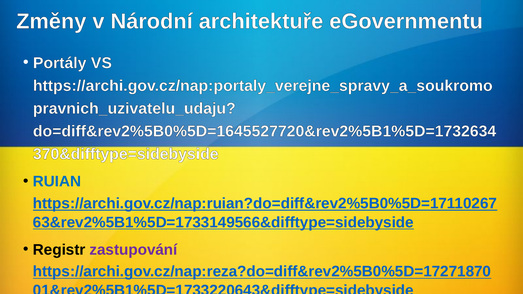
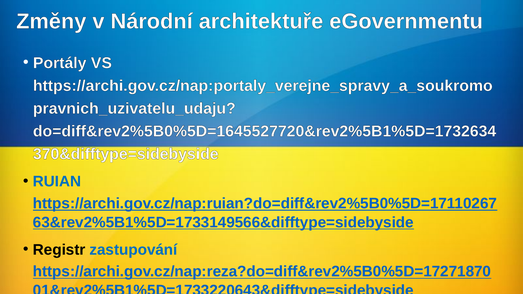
zastupování colour: purple -> blue
